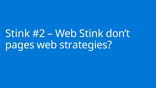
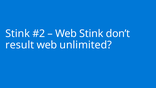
pages: pages -> result
strategies: strategies -> unlimited
